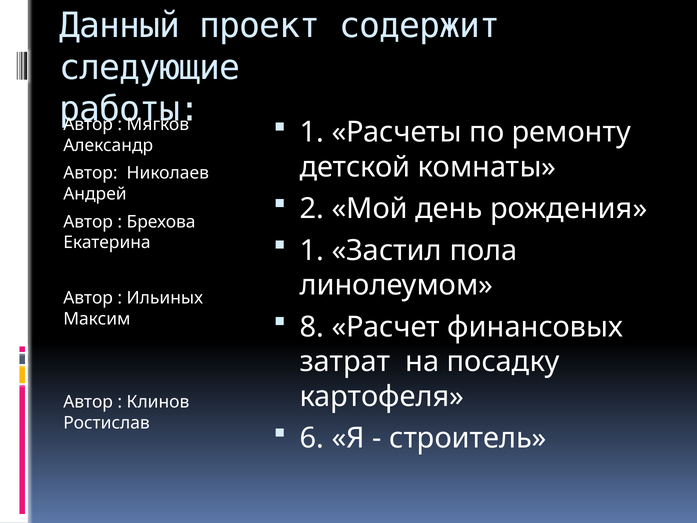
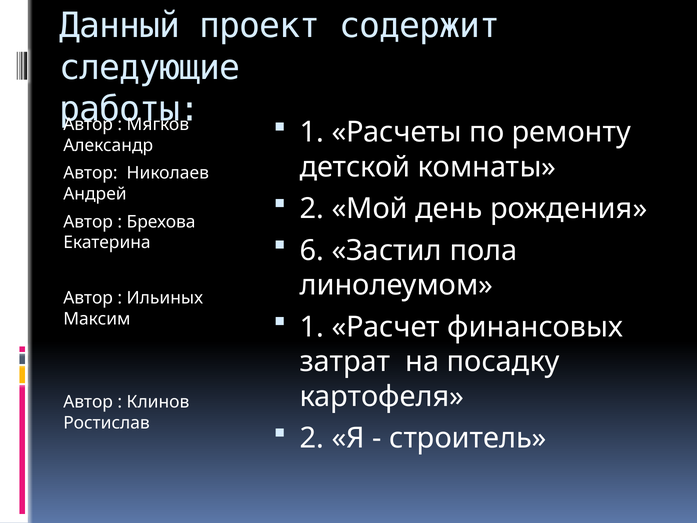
1 at (312, 250): 1 -> 6
8 at (312, 327): 8 -> 1
6 at (312, 438): 6 -> 2
